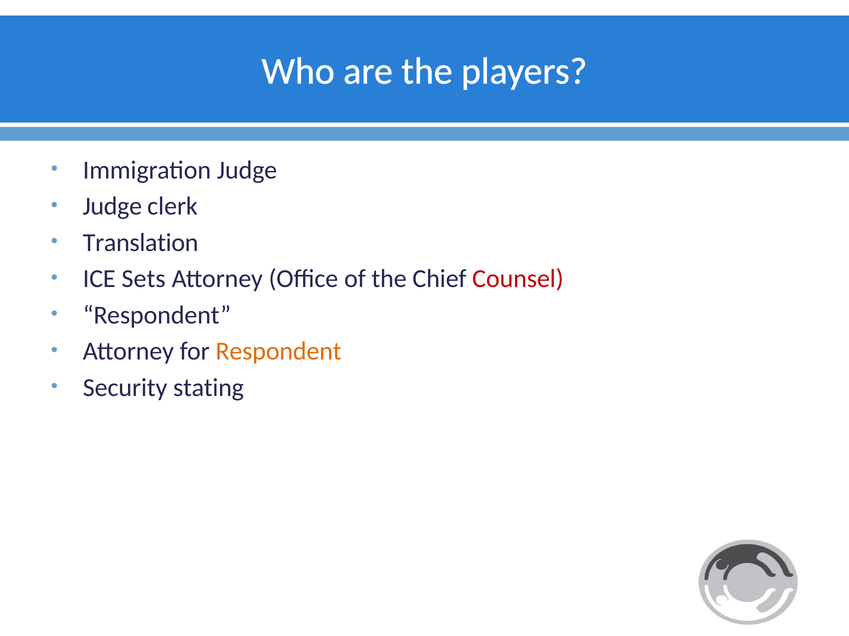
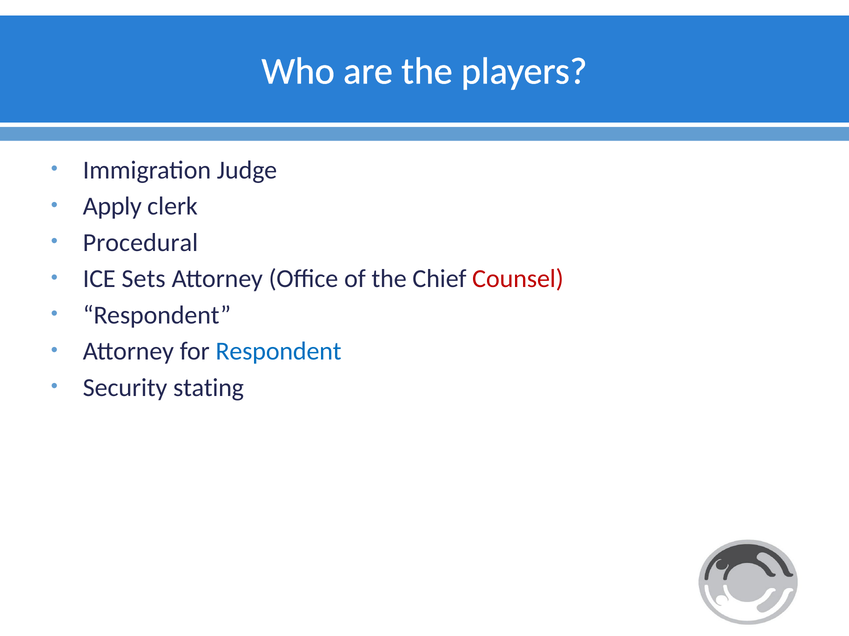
Judge at (112, 206): Judge -> Apply
Translation: Translation -> Procedural
Respondent at (279, 352) colour: orange -> blue
